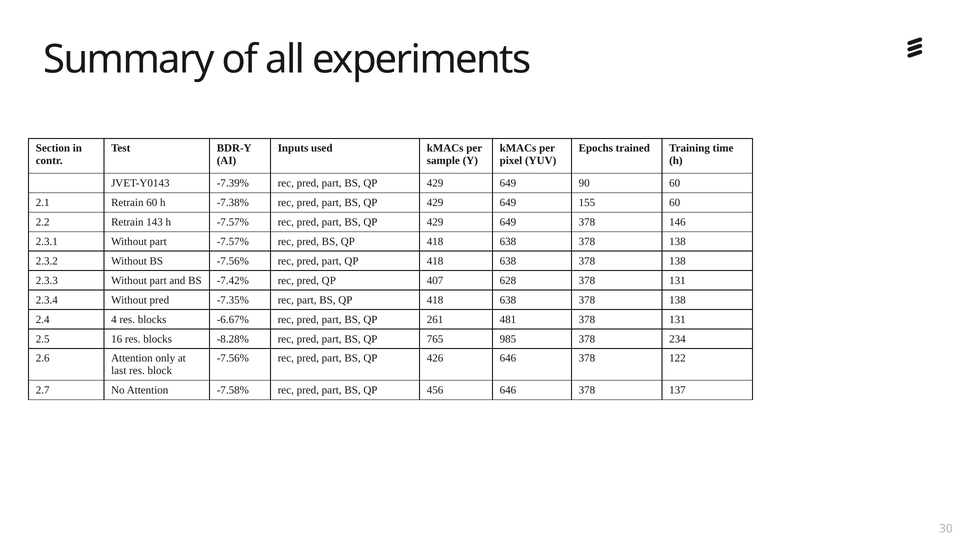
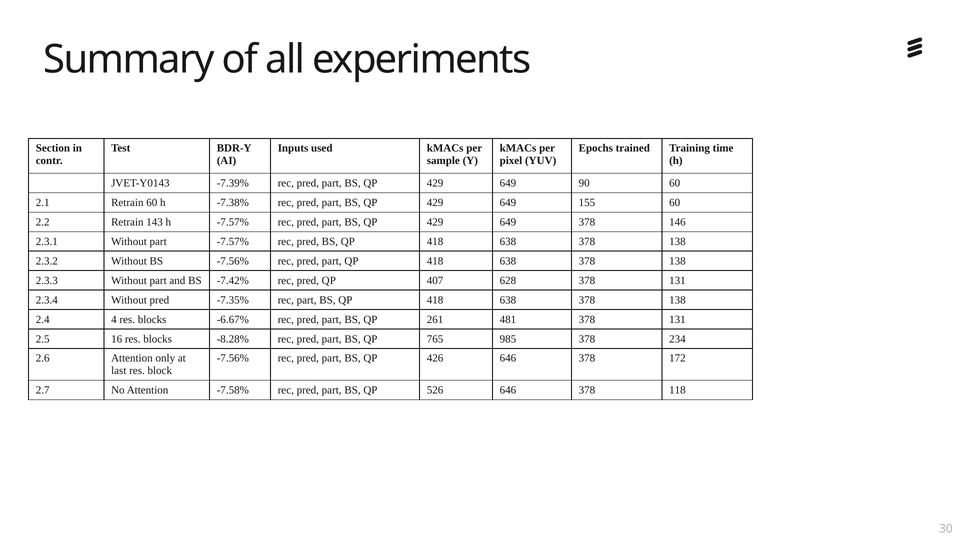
122: 122 -> 172
456: 456 -> 526
137: 137 -> 118
